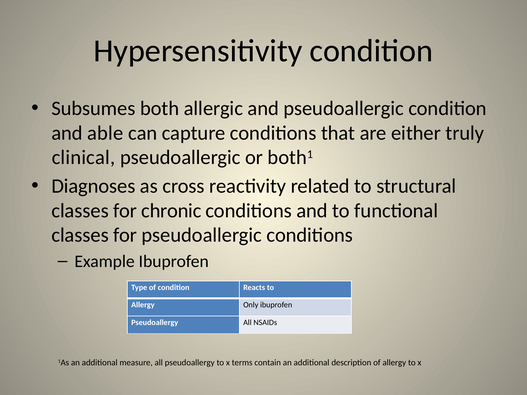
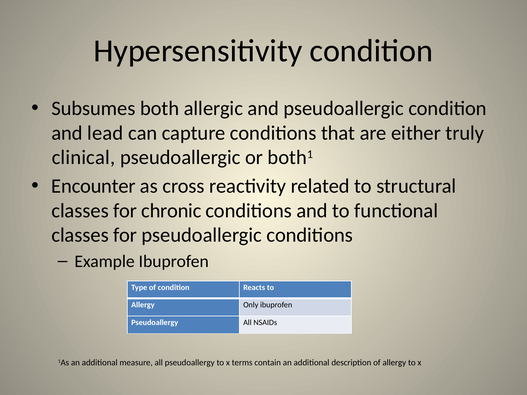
able: able -> lead
Diagnoses: Diagnoses -> Encounter
